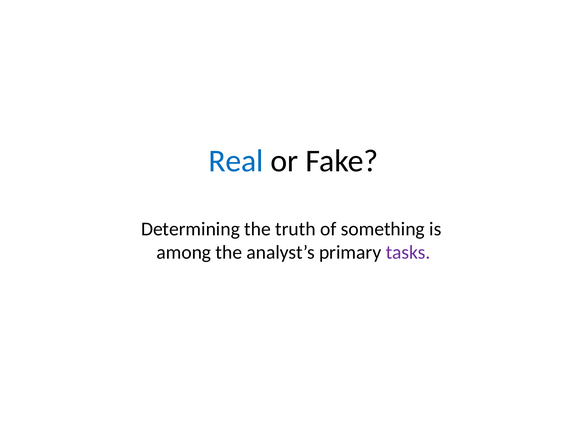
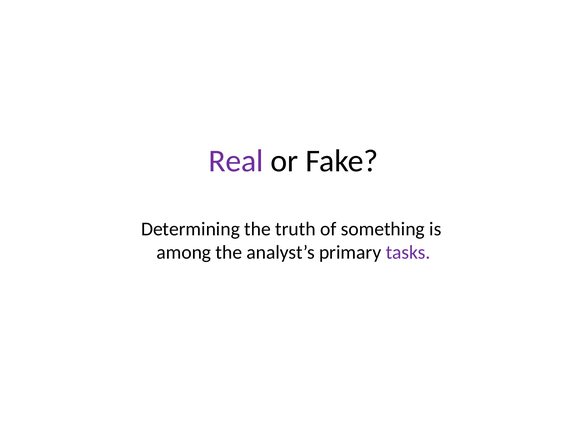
Real colour: blue -> purple
